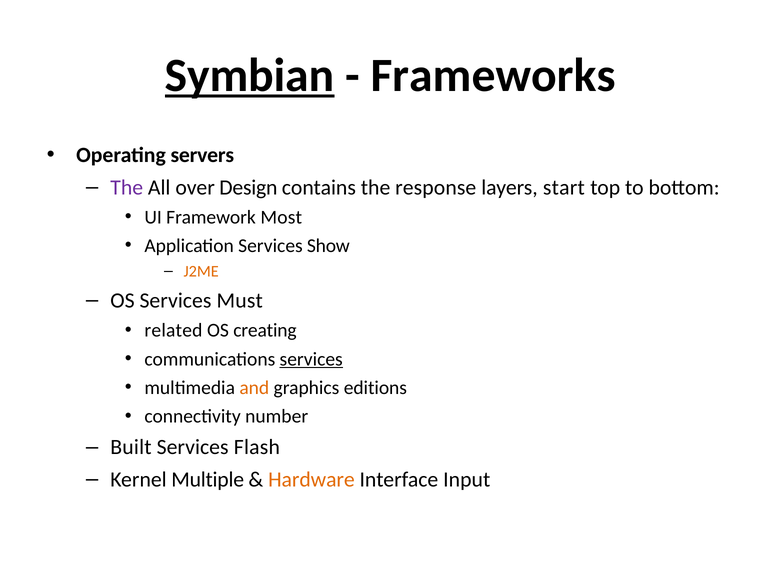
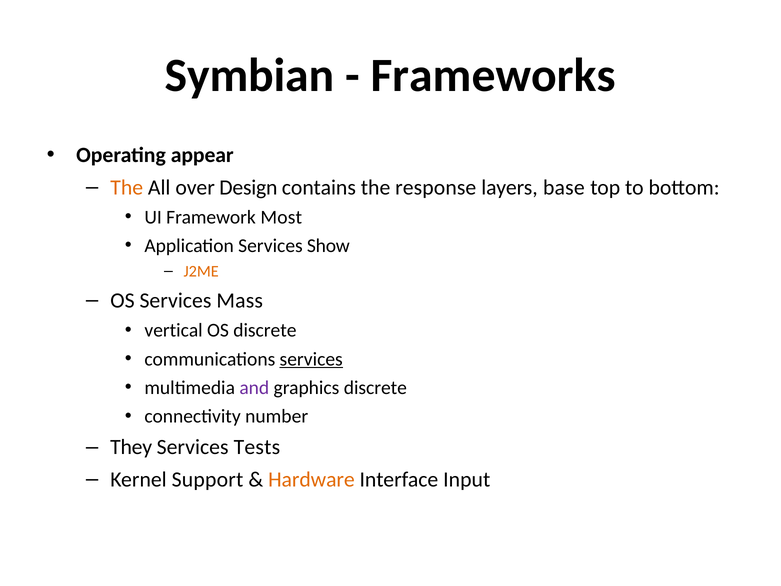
Symbian underline: present -> none
servers: servers -> appear
The at (127, 187) colour: purple -> orange
start: start -> base
Must: Must -> Mass
related: related -> vertical
OS creating: creating -> discrete
and colour: orange -> purple
graphics editions: editions -> discrete
Built: Built -> They
Flash: Flash -> Tests
Multiple: Multiple -> Support
